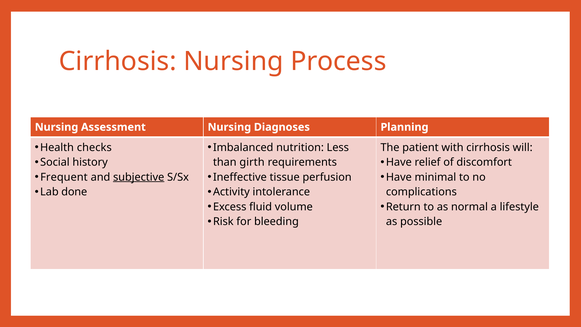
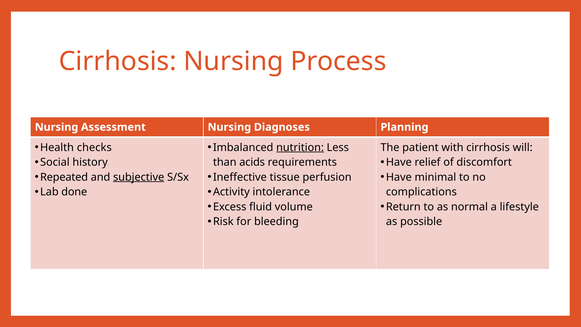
nutrition underline: none -> present
girth: girth -> acids
Frequent: Frequent -> Repeated
